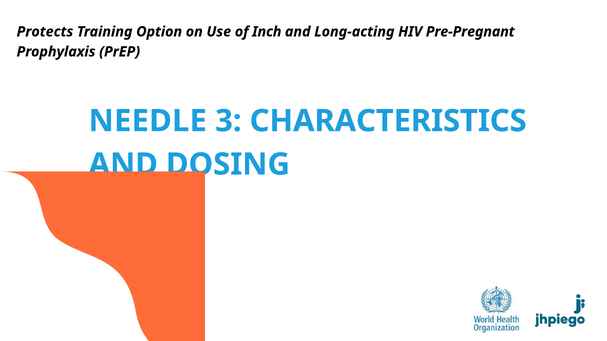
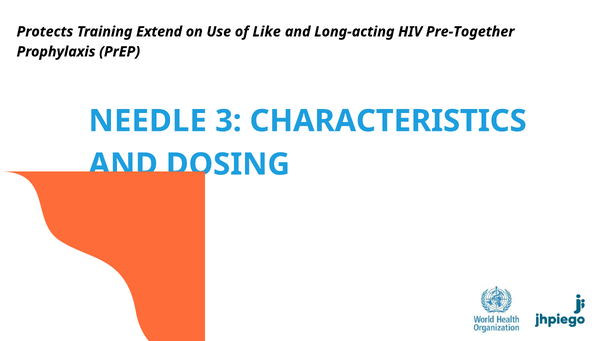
Option: Option -> Extend
Inch: Inch -> Like
Pre-Pregnant: Pre-Pregnant -> Pre-Together
